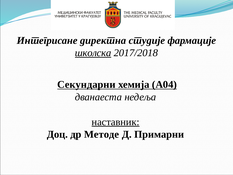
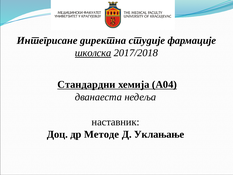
Секундарни: Секундарни -> Стандардни
наставник underline: present -> none
Примарни: Примарни -> Уклањање
